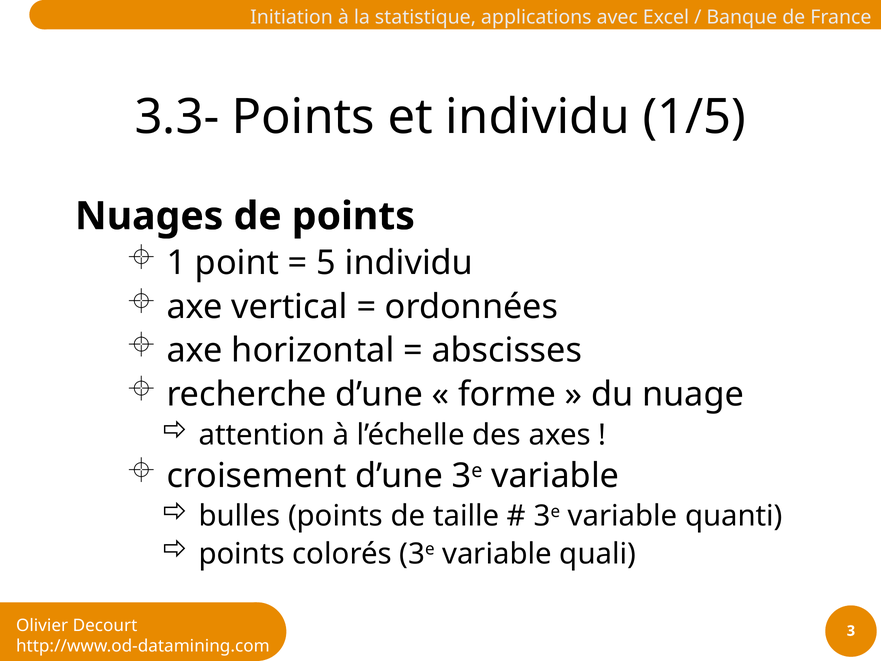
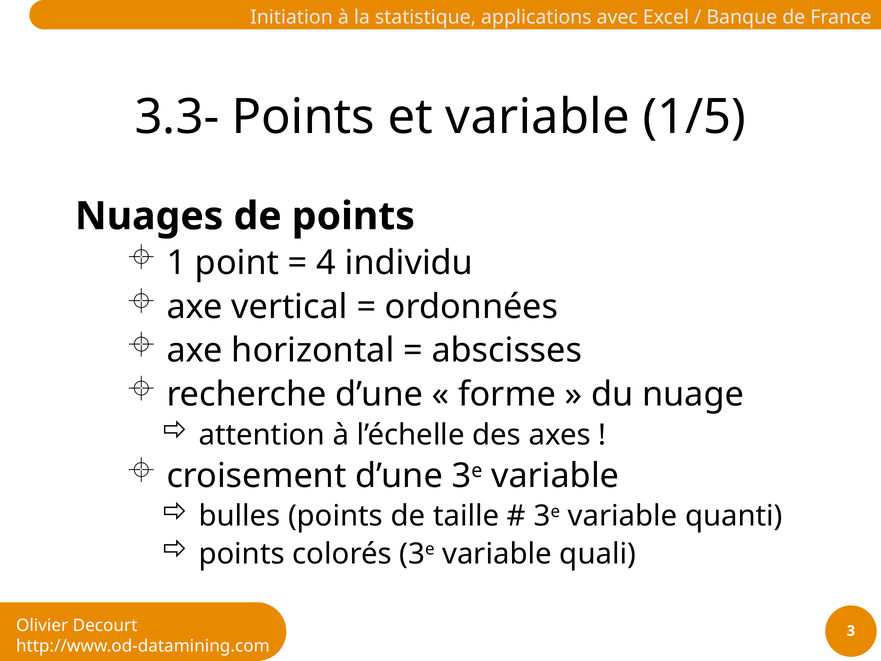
et individu: individu -> variable
5: 5 -> 4
